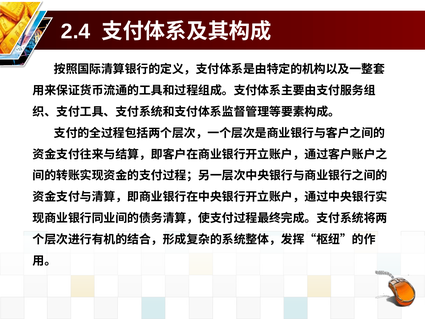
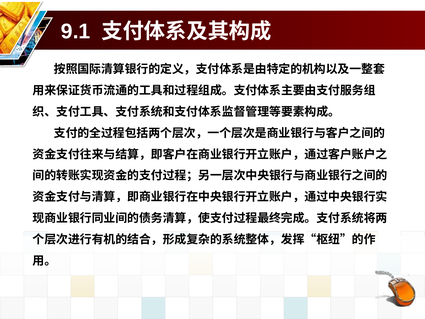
2.4: 2.4 -> 9.1
